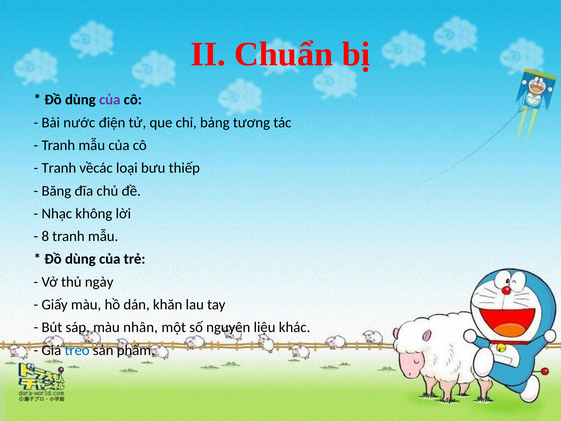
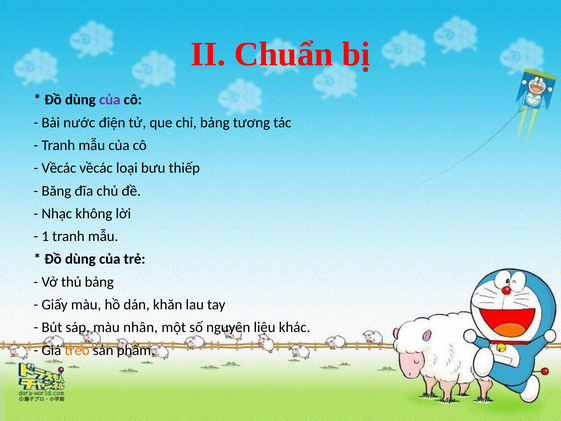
Tranh at (59, 168): Tranh -> Vềcác
8: 8 -> 1
thủ ngày: ngày -> bảng
treo colour: blue -> orange
